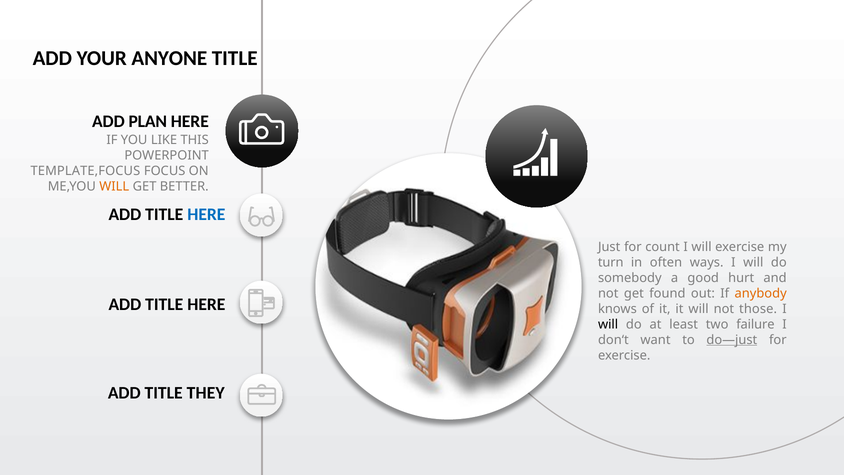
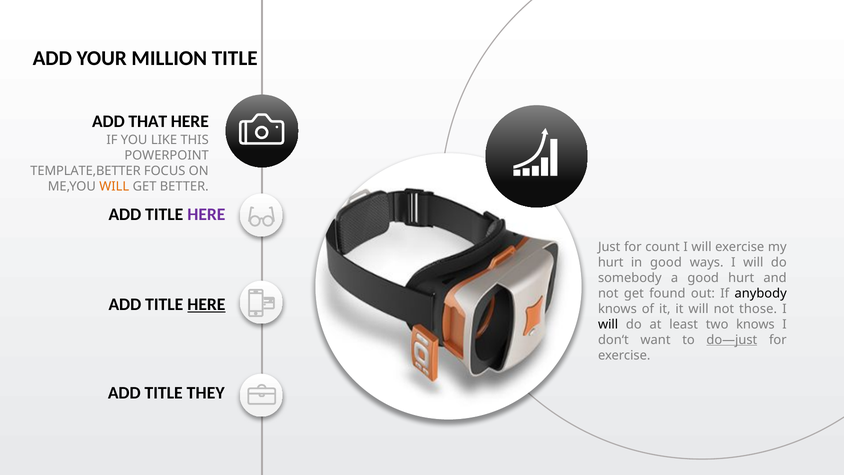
ANYONE: ANYONE -> MILLION
PLAN: PLAN -> THAT
TEMPLATE,FOCUS: TEMPLATE,FOCUS -> TEMPLATE,BETTER
HERE at (206, 214) colour: blue -> purple
turn at (611, 262): turn -> hurt
in often: often -> good
anybody colour: orange -> black
HERE at (206, 304) underline: none -> present
two failure: failure -> knows
